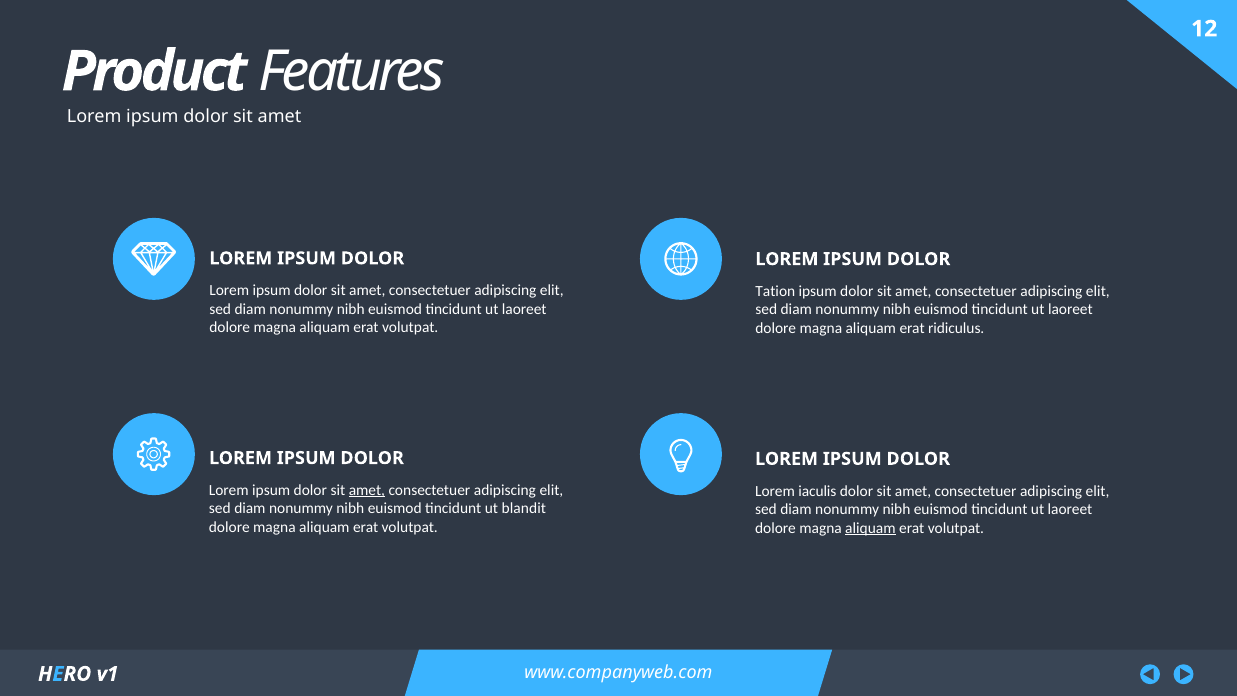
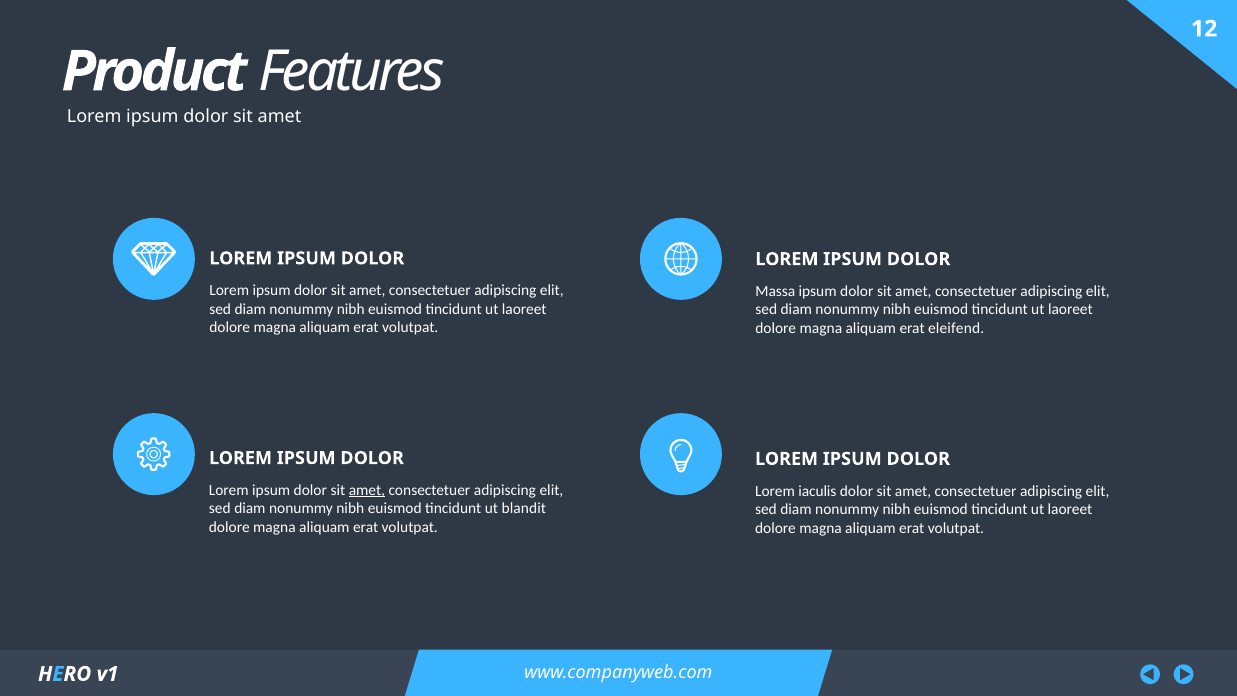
Tation: Tation -> Massa
ridiculus: ridiculus -> eleifend
aliquam at (870, 528) underline: present -> none
